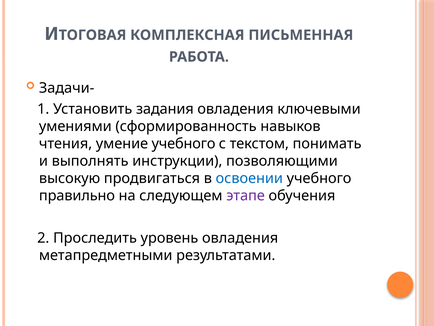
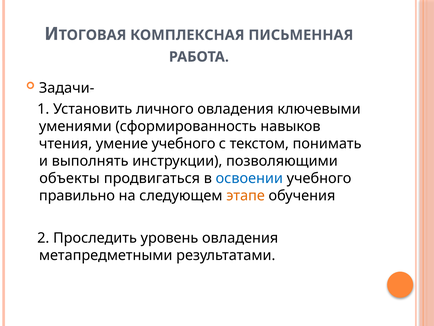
задания: задания -> личного
высокую: высокую -> объекты
этапе colour: purple -> orange
